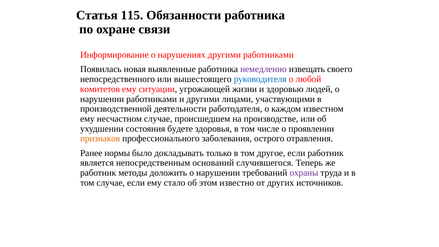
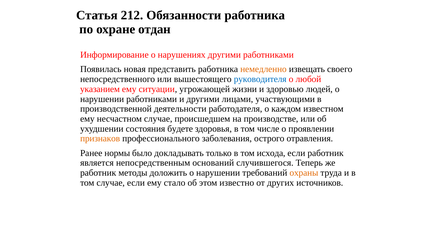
115: 115 -> 212
связи: связи -> отдан
выявленные: выявленные -> представить
немедленно colour: purple -> orange
комитетов: комитетов -> указанием
другое: другое -> исхода
охраны colour: purple -> orange
